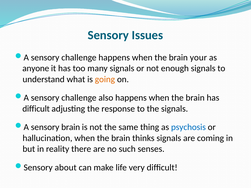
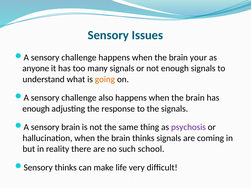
difficult at (36, 109): difficult -> enough
psychosis colour: blue -> purple
senses: senses -> school
Sensory about: about -> thinks
